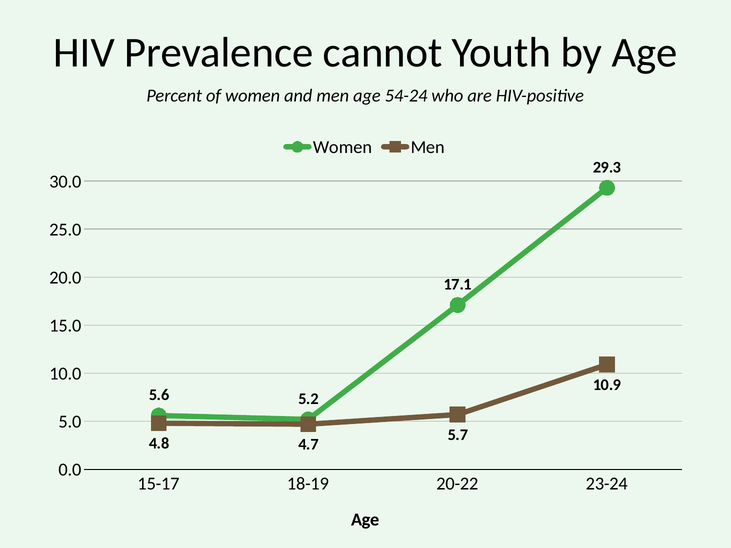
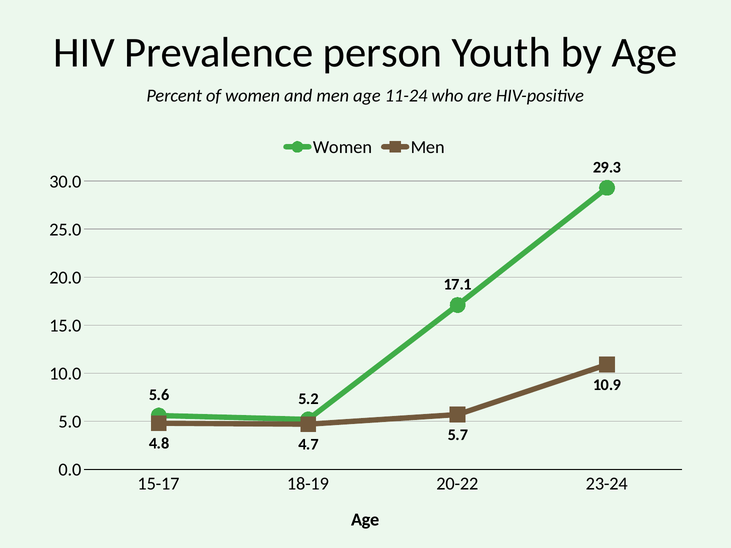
cannot: cannot -> person
54-24: 54-24 -> 11-24
